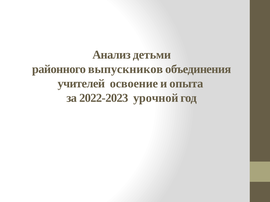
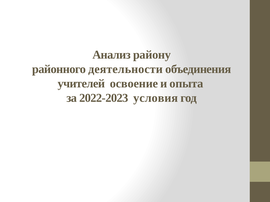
детьми: детьми -> району
выпускников: выпускников -> деятельности
урочной: урочной -> условия
